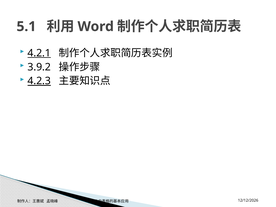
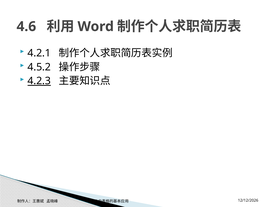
5.1: 5.1 -> 4.6
4.2.1 underline: present -> none
3.9.2: 3.9.2 -> 4.5.2
